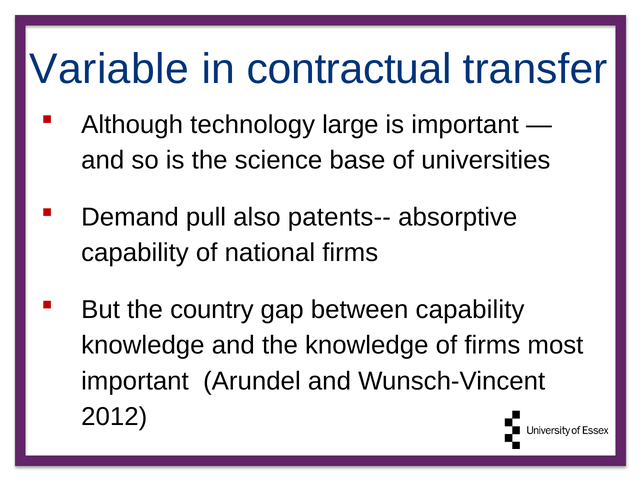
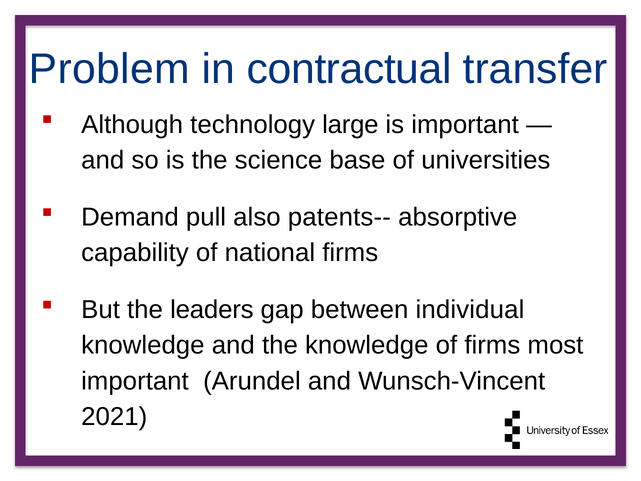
Variable: Variable -> Problem
country: country -> leaders
between capability: capability -> individual
2012: 2012 -> 2021
